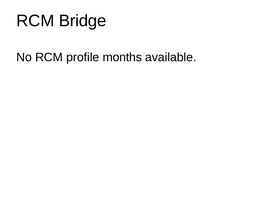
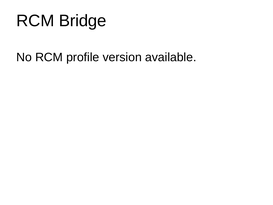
months: months -> version
